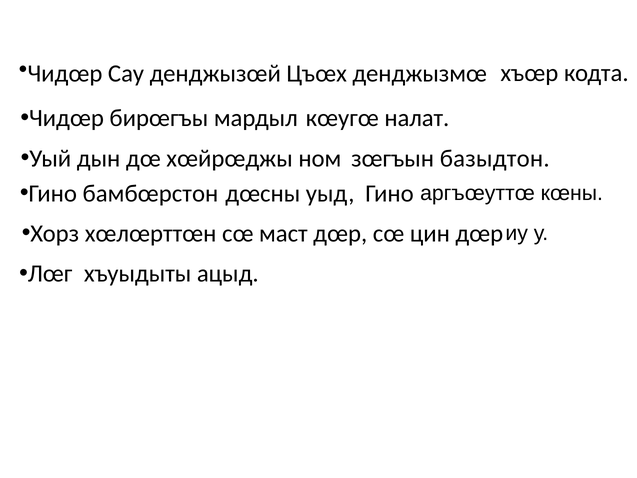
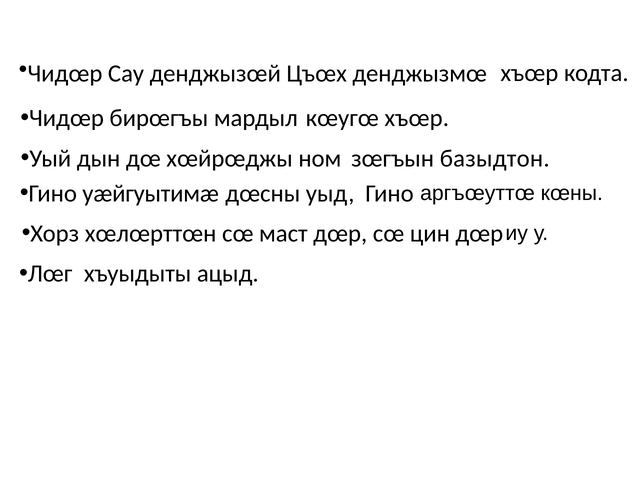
кœугœ налат: налат -> хъœр
бамбœрстон: бамбœрстон -> уæйгуытимæ
